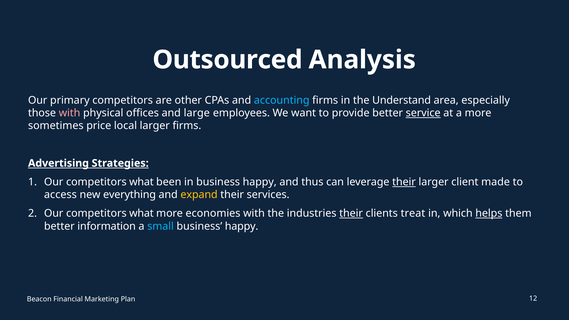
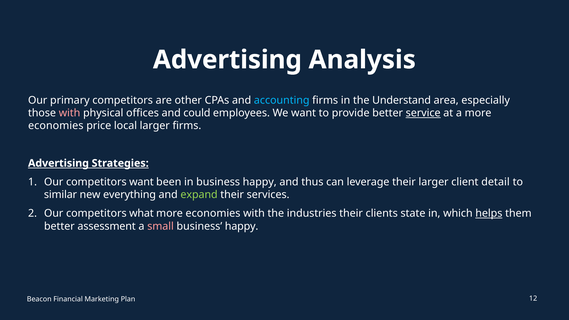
Outsourced at (227, 60): Outsourced -> Advertising
large: large -> could
sometimes at (56, 126): sometimes -> economies
what at (141, 182): what -> want
their at (404, 182) underline: present -> none
made: made -> detail
access: access -> similar
expand colour: yellow -> light green
their at (351, 214) underline: present -> none
treat: treat -> state
information: information -> assessment
small colour: light blue -> pink
